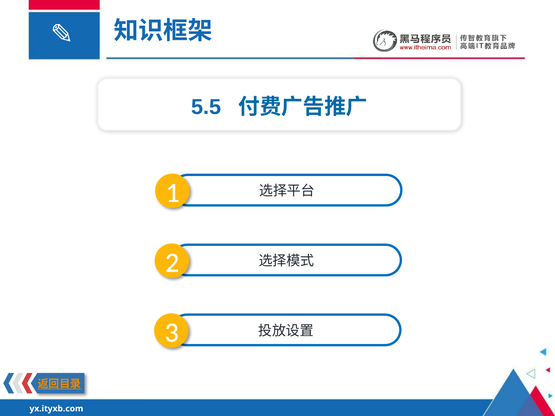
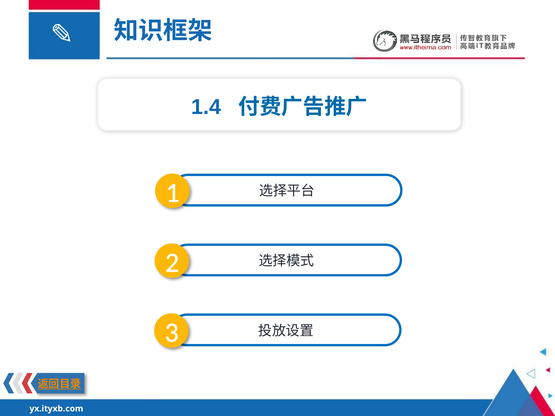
5.5: 5.5 -> 1.4
